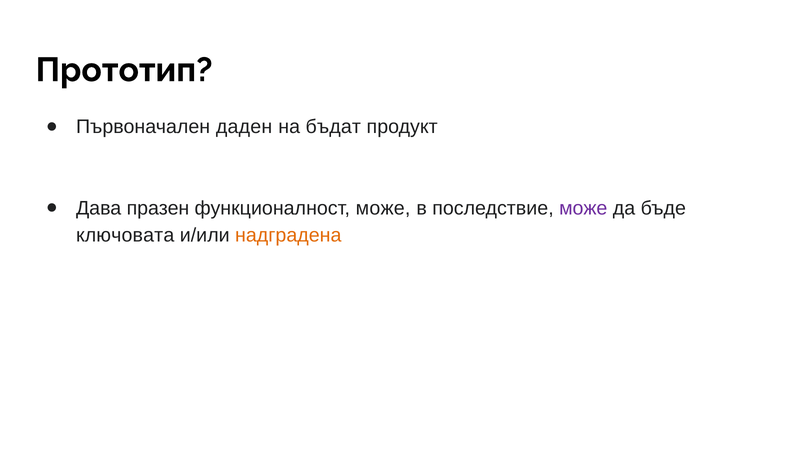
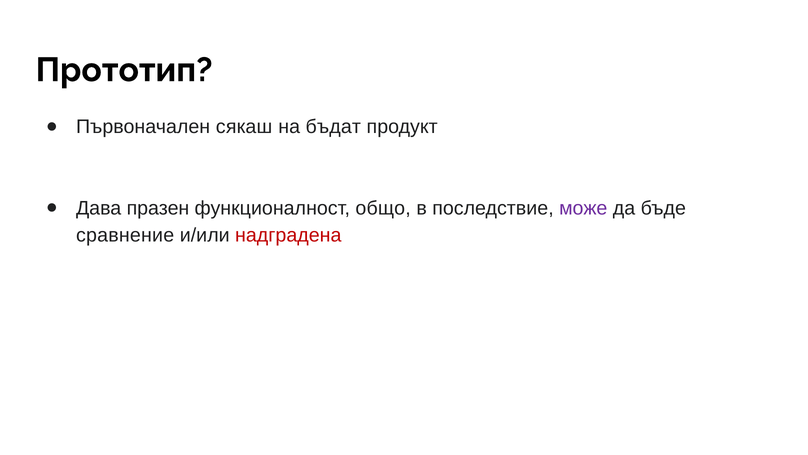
даден: даден -> сякаш
функционалност може: може -> общо
ключовата: ключовата -> сравнение
надградена colour: orange -> red
